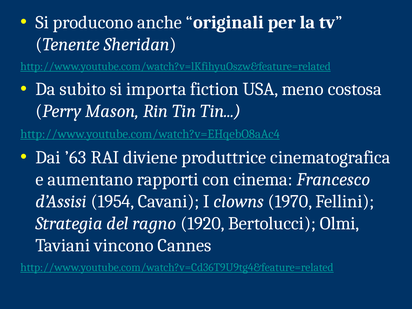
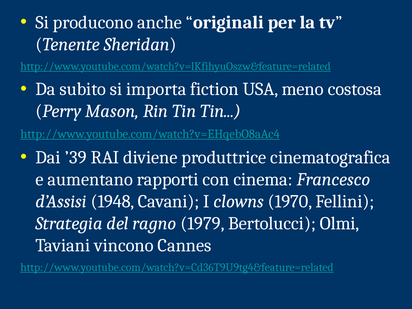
’63: ’63 -> ’39
1954: 1954 -> 1948
1920: 1920 -> 1979
